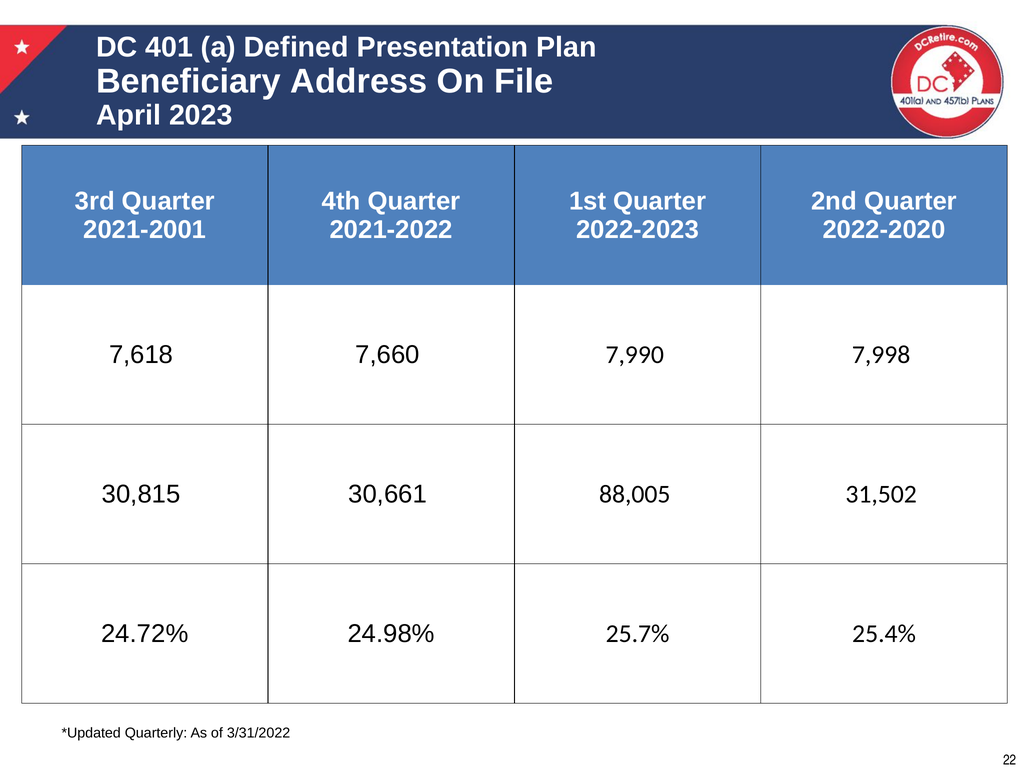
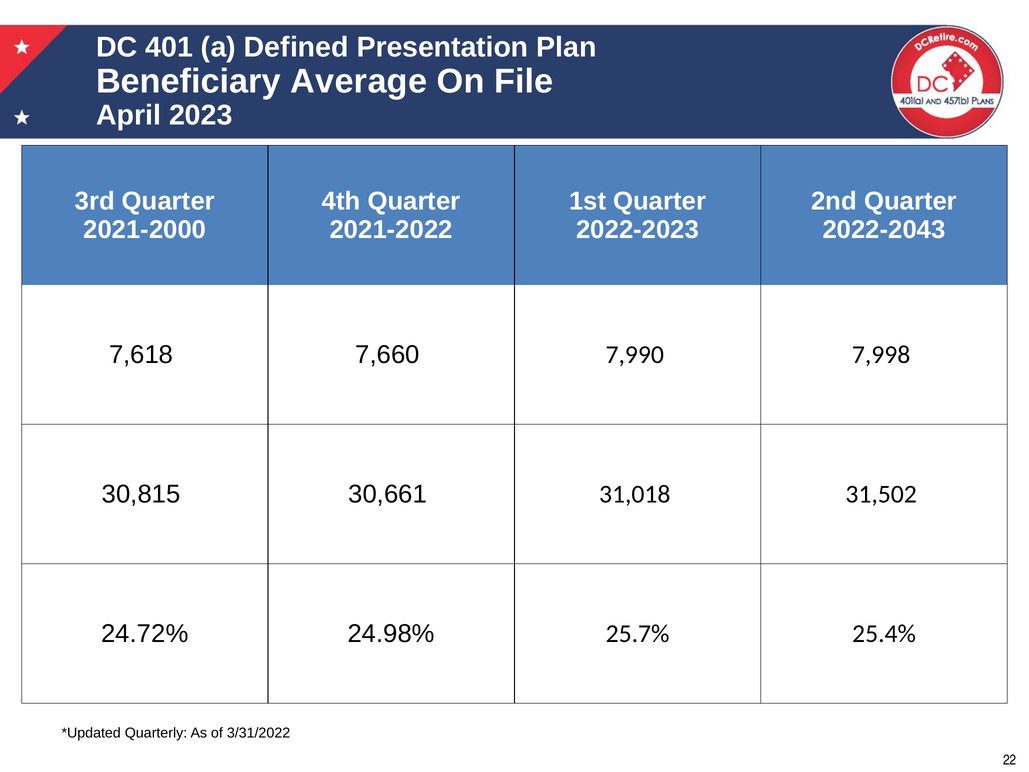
Address: Address -> Average
2021-2001: 2021-2001 -> 2021-2000
2022-2020: 2022-2020 -> 2022-2043
88,005: 88,005 -> 31,018
